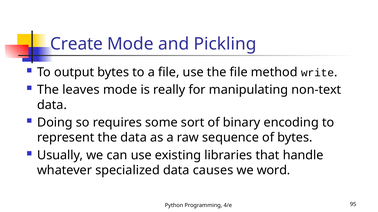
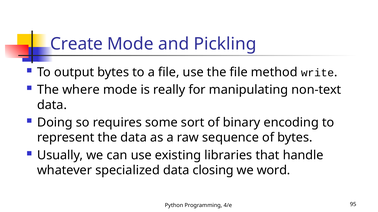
leaves: leaves -> where
causes: causes -> closing
